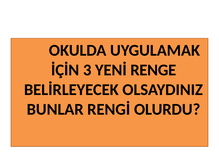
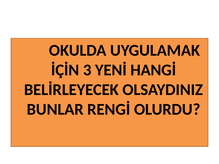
RENGE: RENGE -> HANGİ
